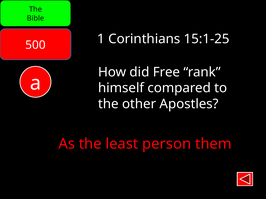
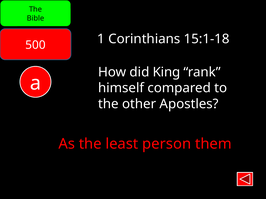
15:1-25: 15:1-25 -> 15:1-18
Free: Free -> King
